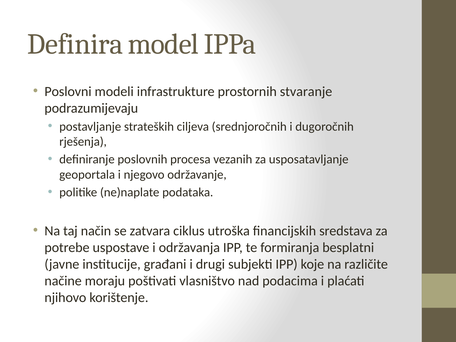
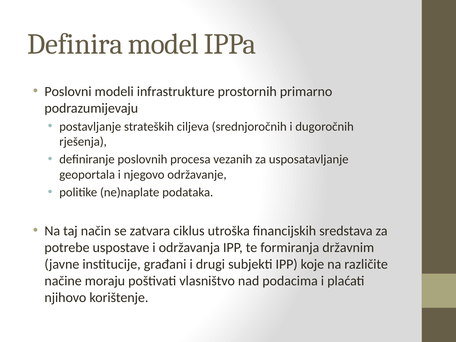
stvaranje: stvaranje -> primarno
besplatni: besplatni -> državnim
